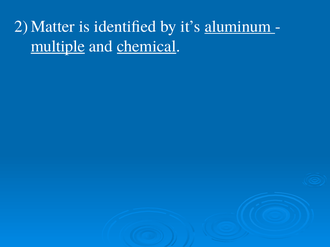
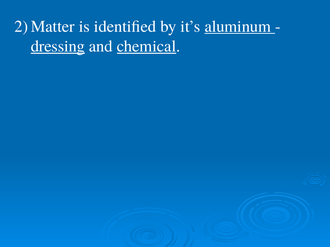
multiple: multiple -> dressing
